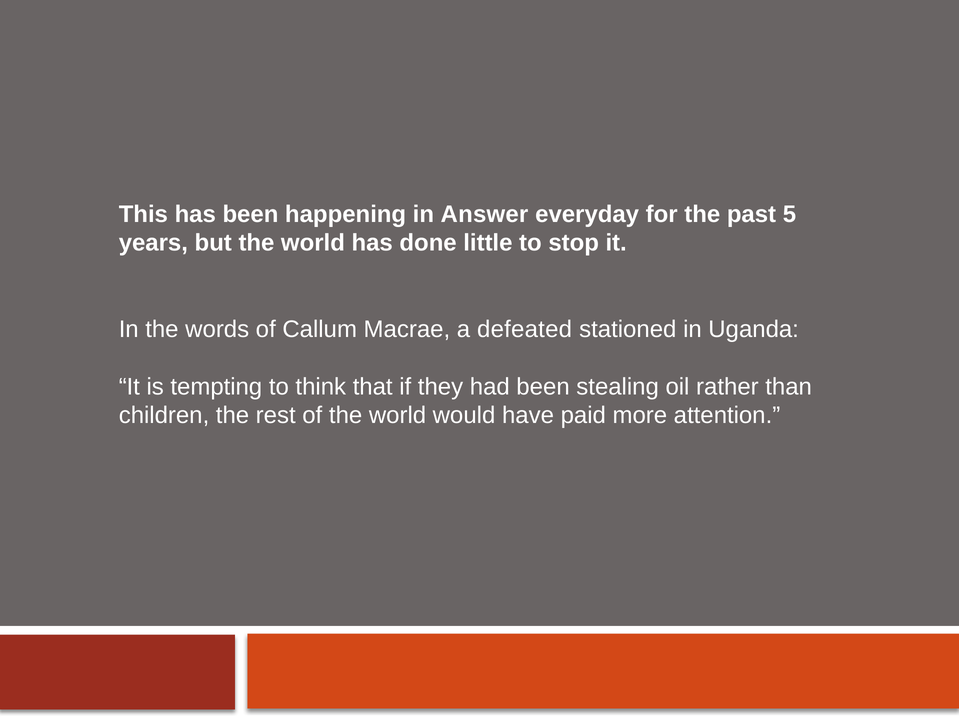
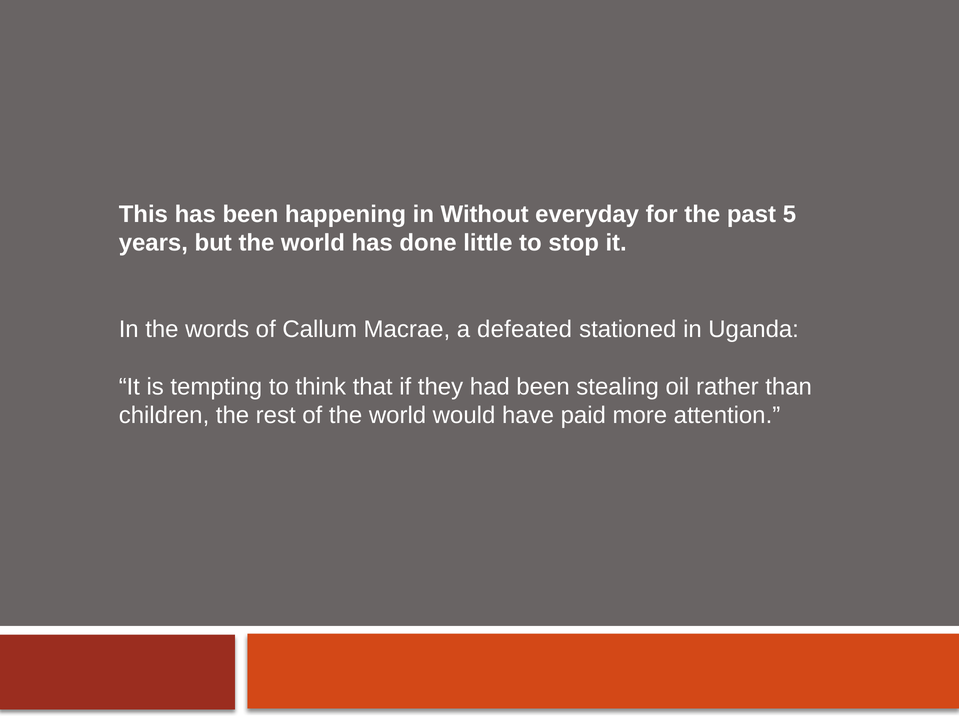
Answer: Answer -> Without
